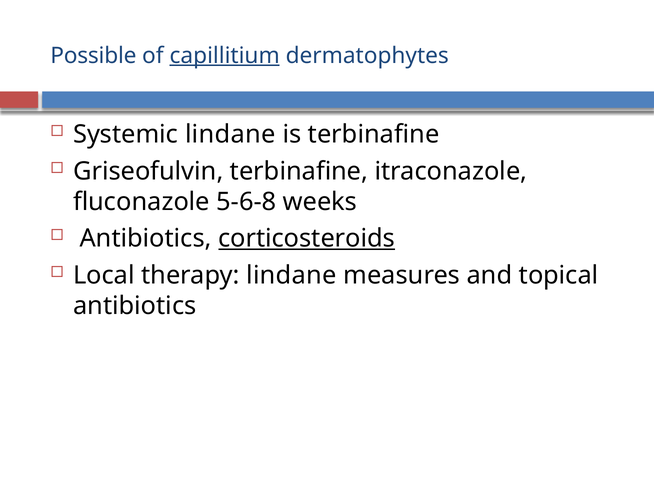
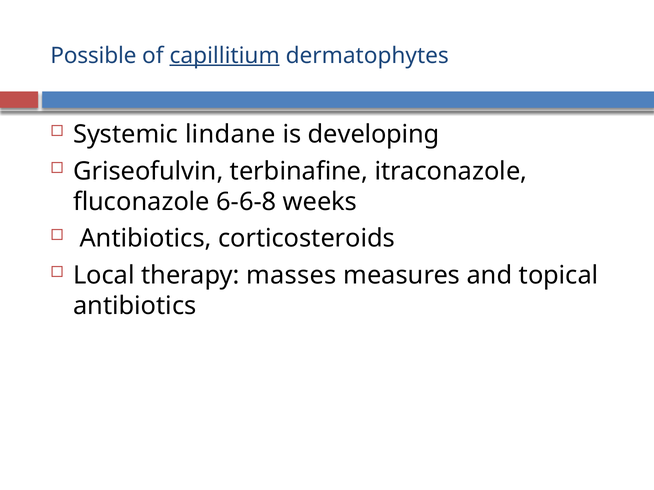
is terbinafine: terbinafine -> developing
5-6-8: 5-6-8 -> 6-6-8
corticosteroids underline: present -> none
therapy lindane: lindane -> masses
